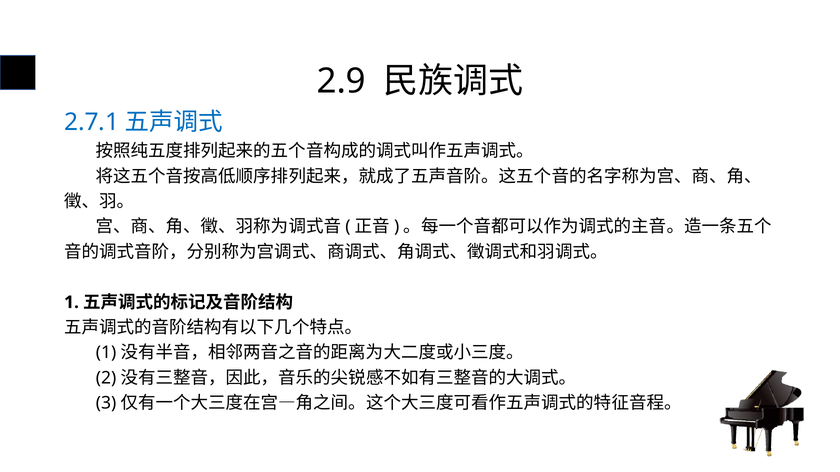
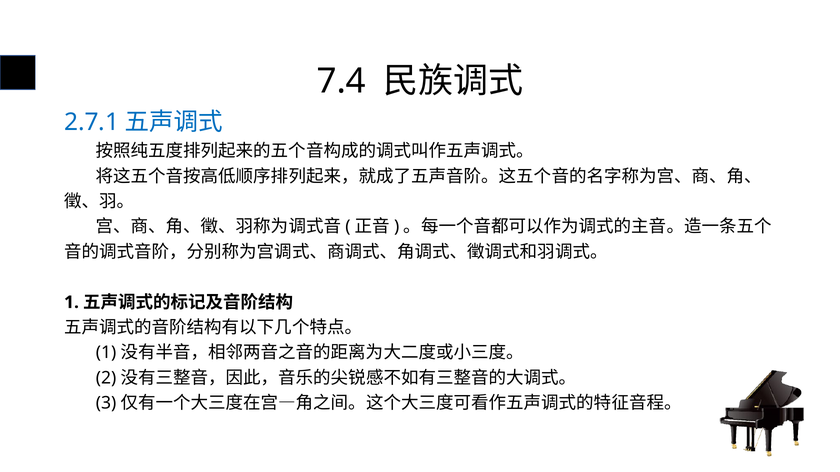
2.9: 2.9 -> 7.4
